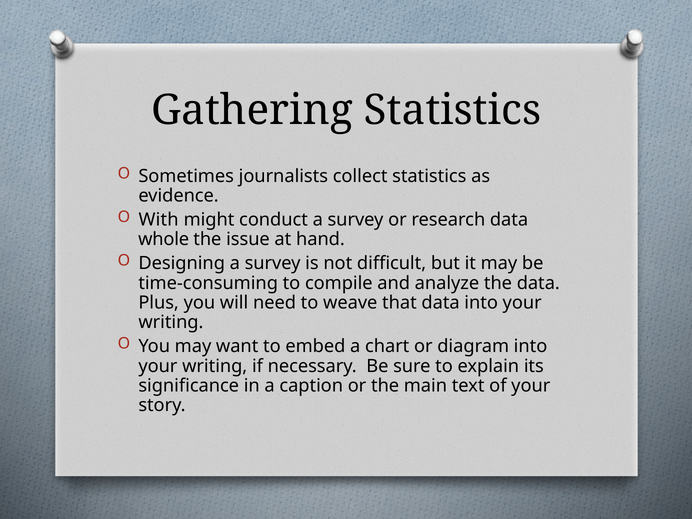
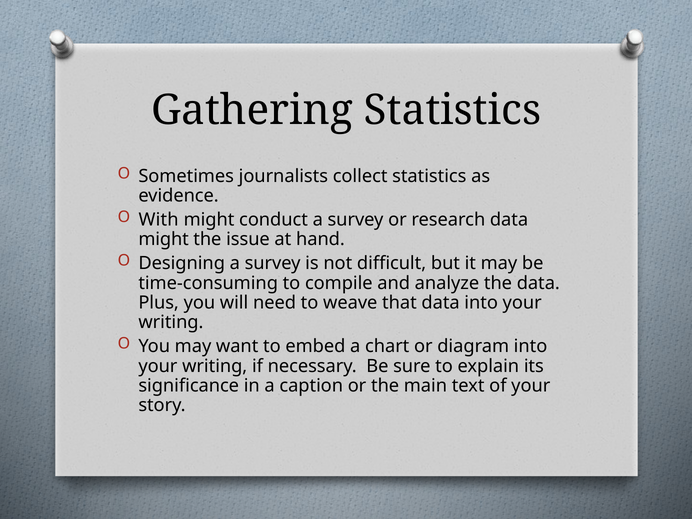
whole at (164, 239): whole -> might
